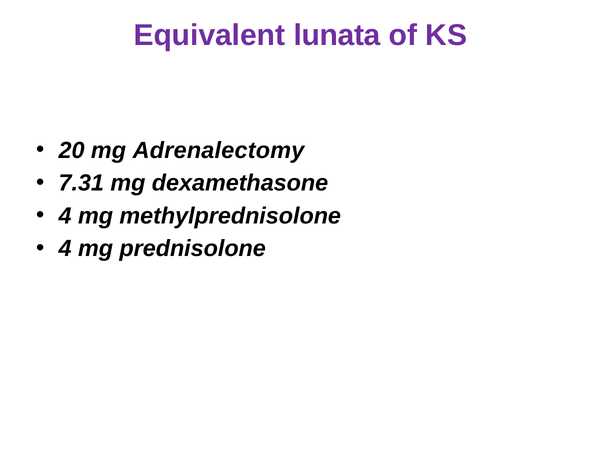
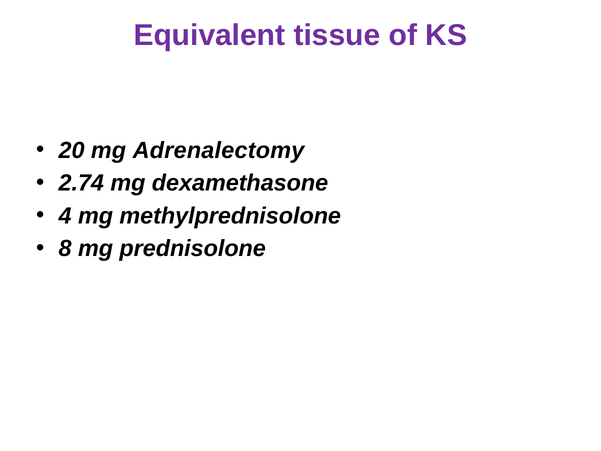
lunata: lunata -> tissue
7.31: 7.31 -> 2.74
4 at (65, 249): 4 -> 8
